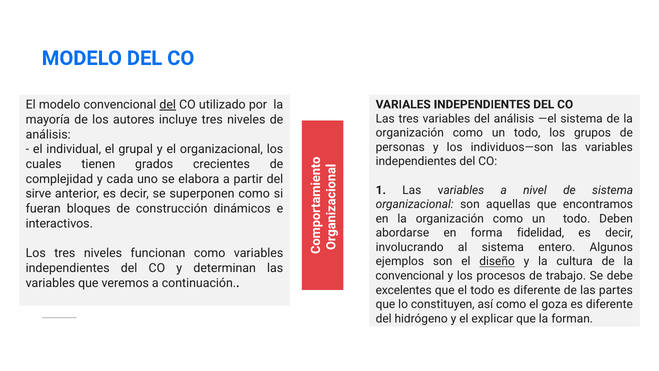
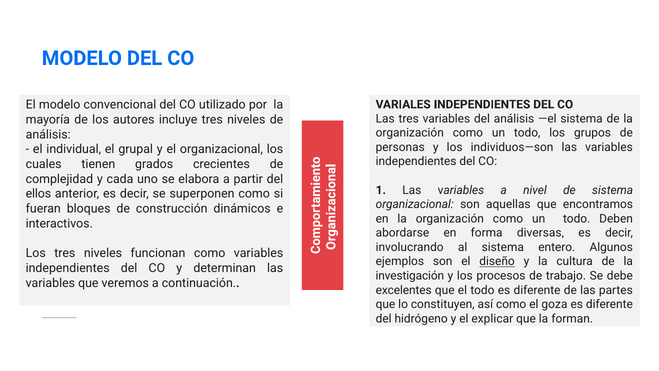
del at (168, 105) underline: present -> none
sirve: sirve -> ellos
fidelidad: fidelidad -> diversas
convencional at (410, 276): convencional -> investigación
